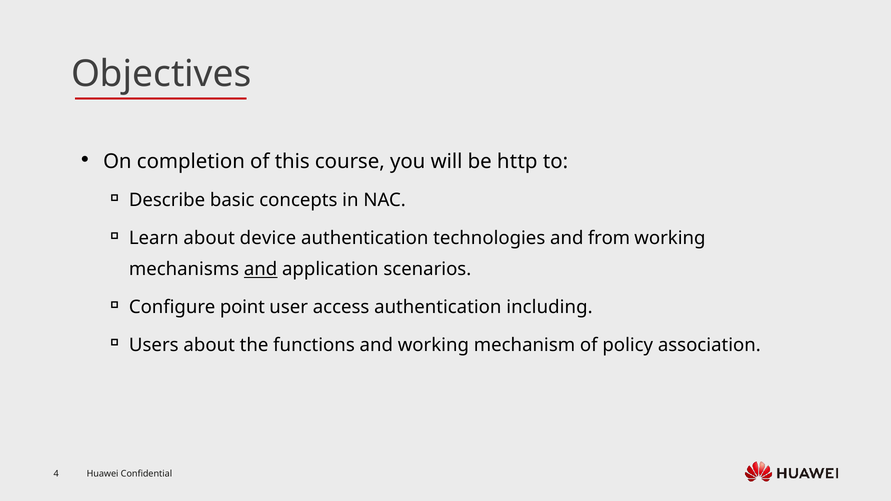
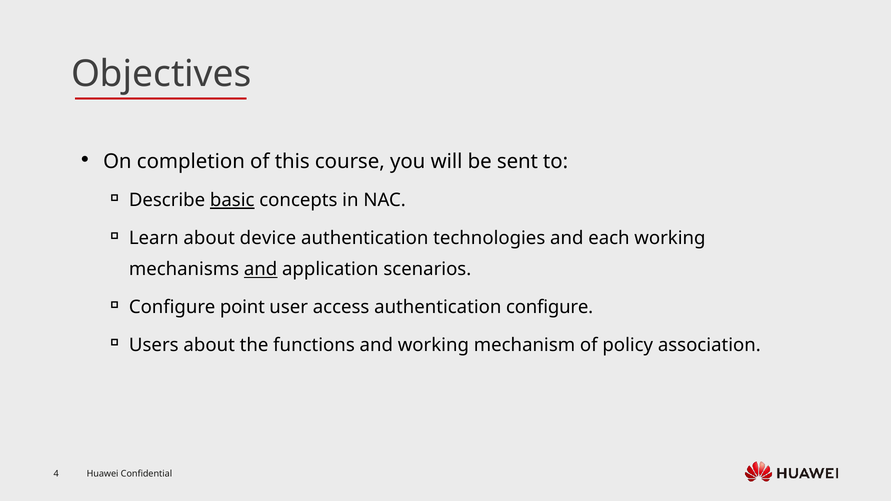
http: http -> sent
basic underline: none -> present
from: from -> each
authentication including: including -> configure
